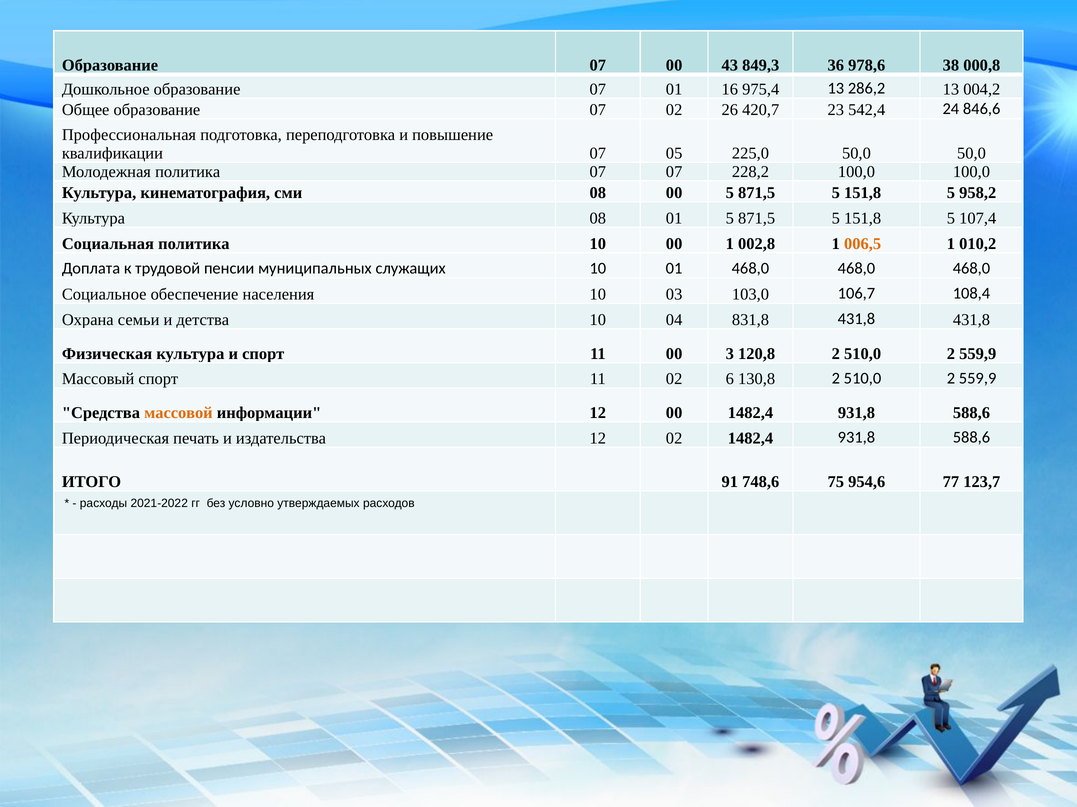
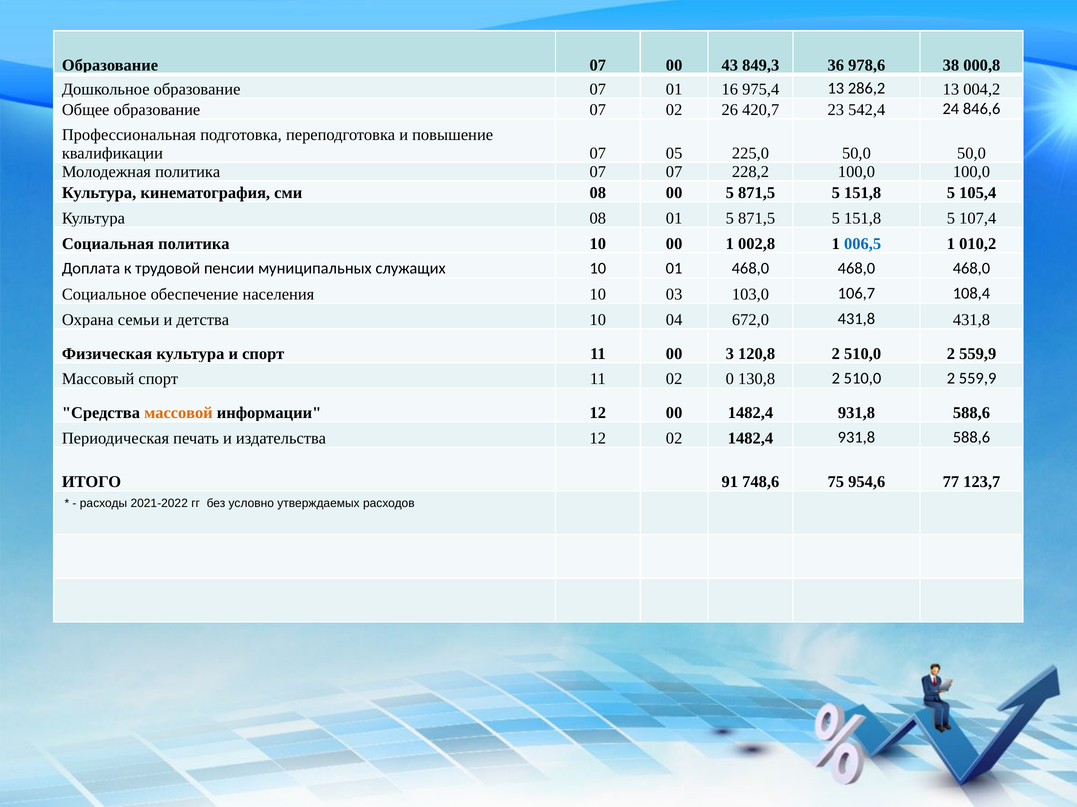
958,2: 958,2 -> 105,4
006,5 colour: orange -> blue
831,8: 831,8 -> 672,0
6: 6 -> 0
